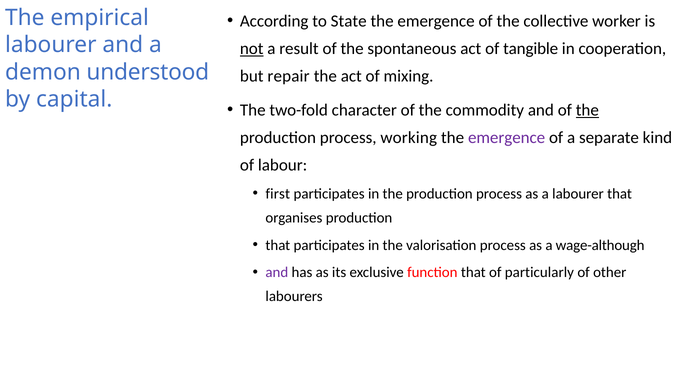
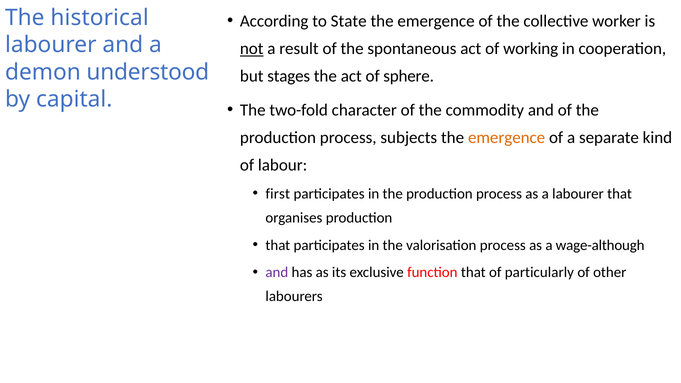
empirical: empirical -> historical
tangible: tangible -> working
repair: repair -> stages
mixing: mixing -> sphere
the at (587, 110) underline: present -> none
working: working -> subjects
emergence at (507, 138) colour: purple -> orange
